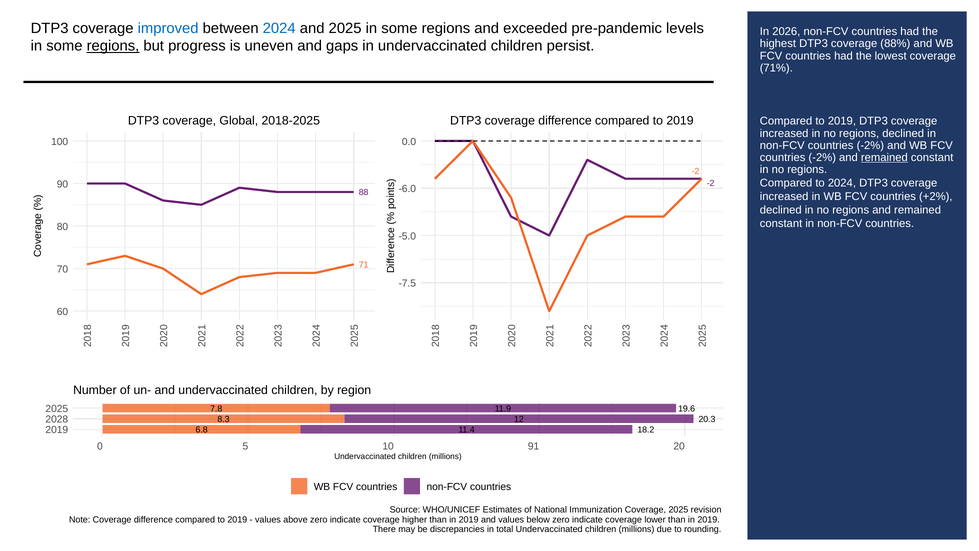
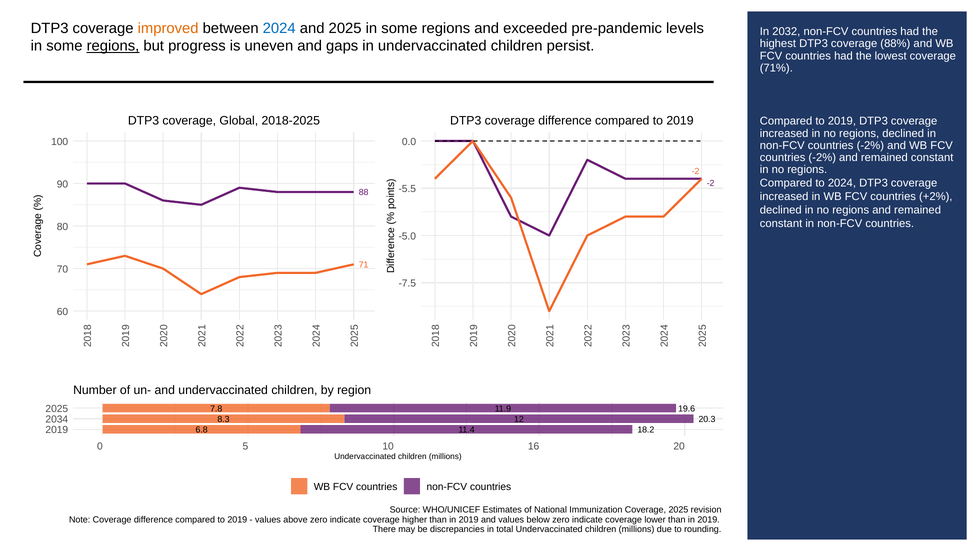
improved colour: blue -> orange
2026: 2026 -> 2032
remained at (884, 157) underline: present -> none
-6.0: -6.0 -> -5.5
2028: 2028 -> 2034
91: 91 -> 16
